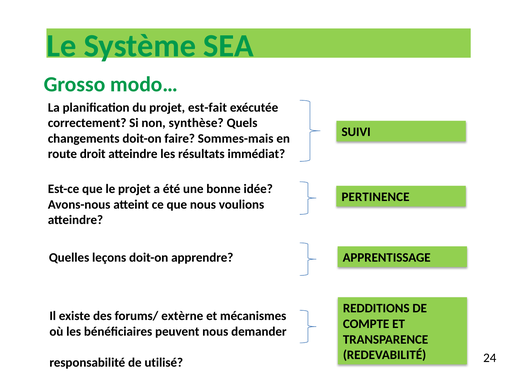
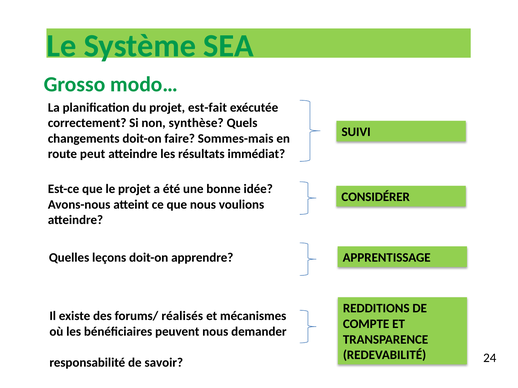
droit: droit -> peut
PERTINENCE: PERTINENCE -> CONSIDÉRER
extèrne: extèrne -> réalisés
utilisé: utilisé -> savoir
